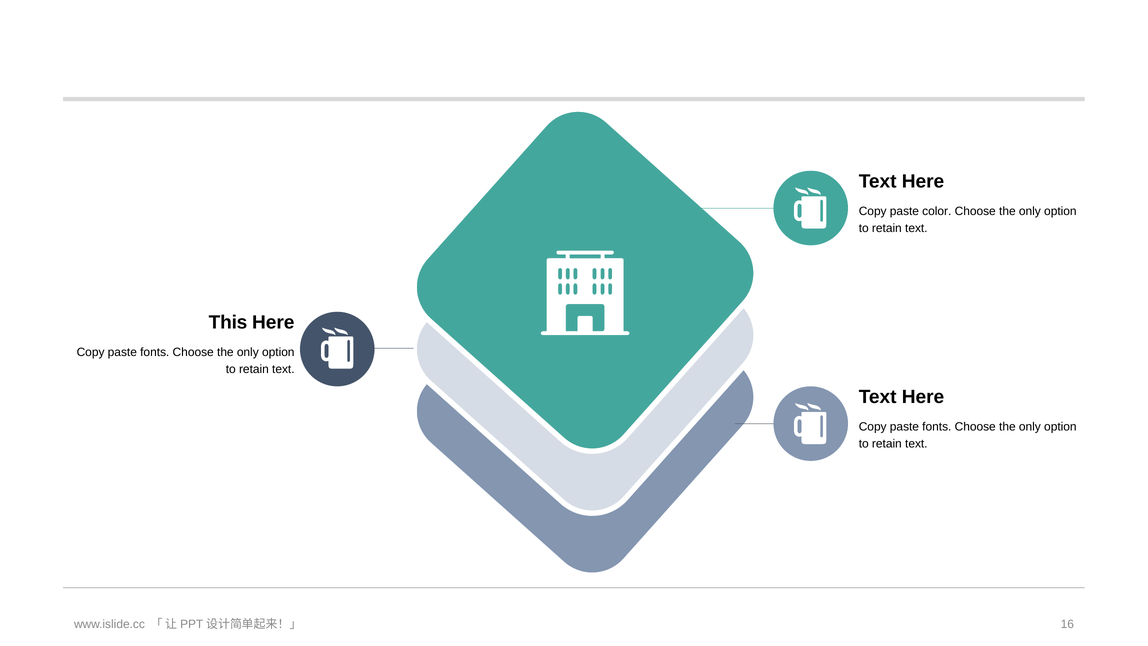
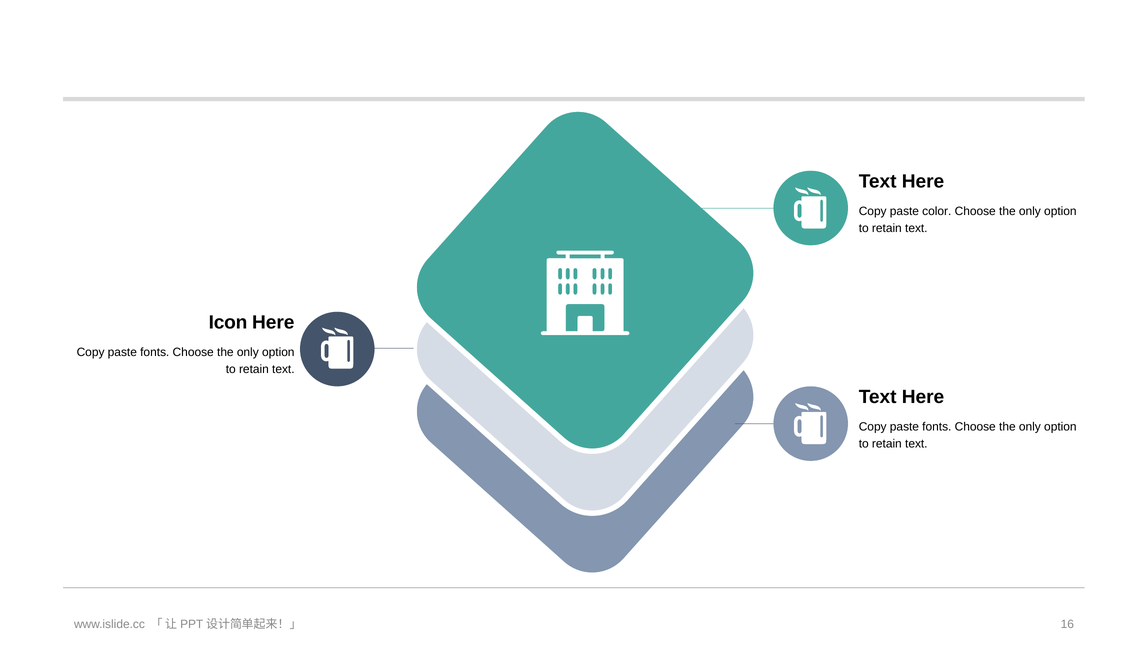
This: This -> Icon
